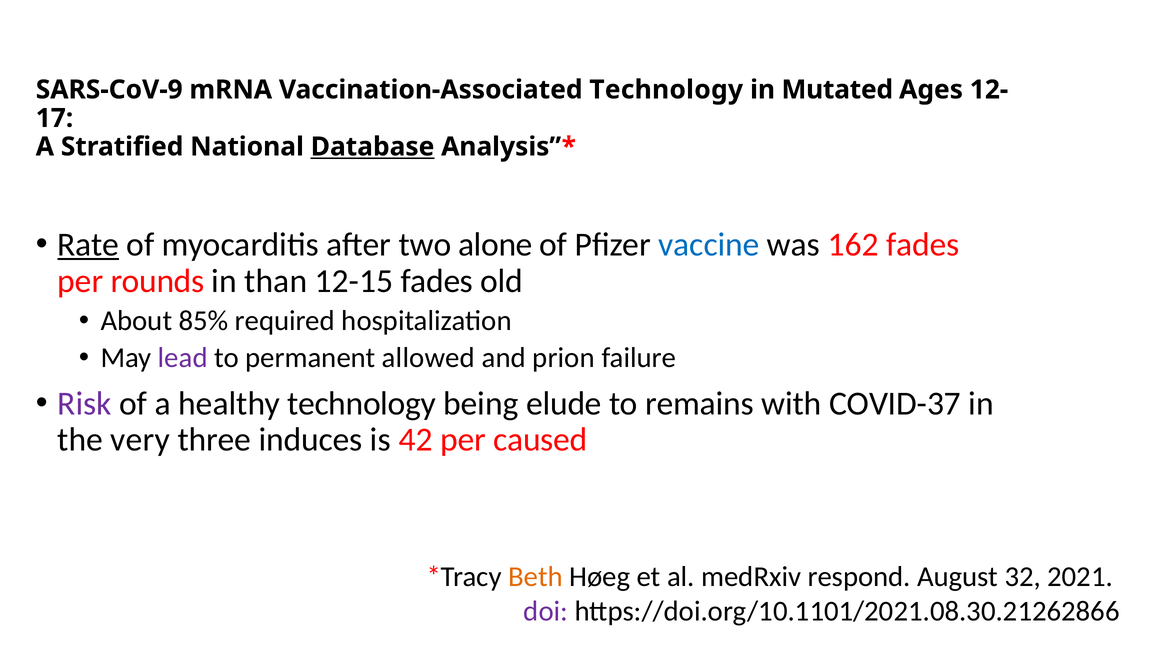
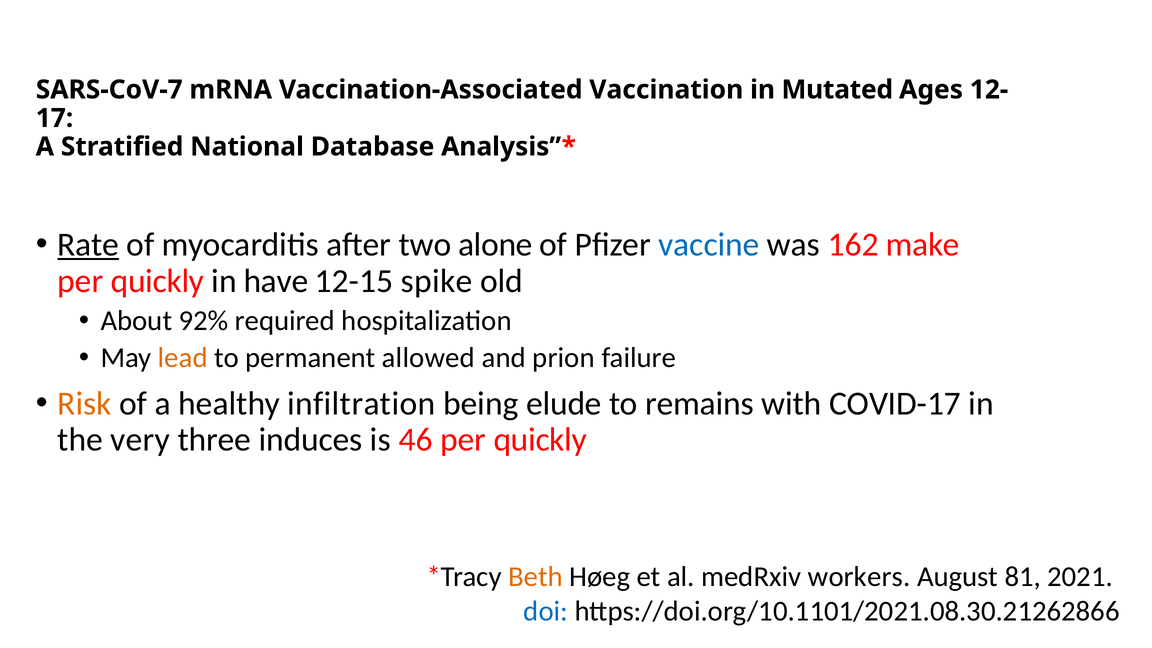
SARS-CoV-9: SARS-CoV-9 -> SARS-CoV-7
Vaccination-Associated Technology: Technology -> Vaccination
Database underline: present -> none
162 fades: fades -> make
rounds at (157, 281): rounds -> quickly
than: than -> have
12-15 fades: fades -> spike
85%: 85% -> 92%
lead colour: purple -> orange
Risk colour: purple -> orange
healthy technology: technology -> infiltration
COVID-37: COVID-37 -> COVID-17
42: 42 -> 46
caused at (540, 440): caused -> quickly
respond: respond -> workers
32: 32 -> 81
doi colour: purple -> blue
